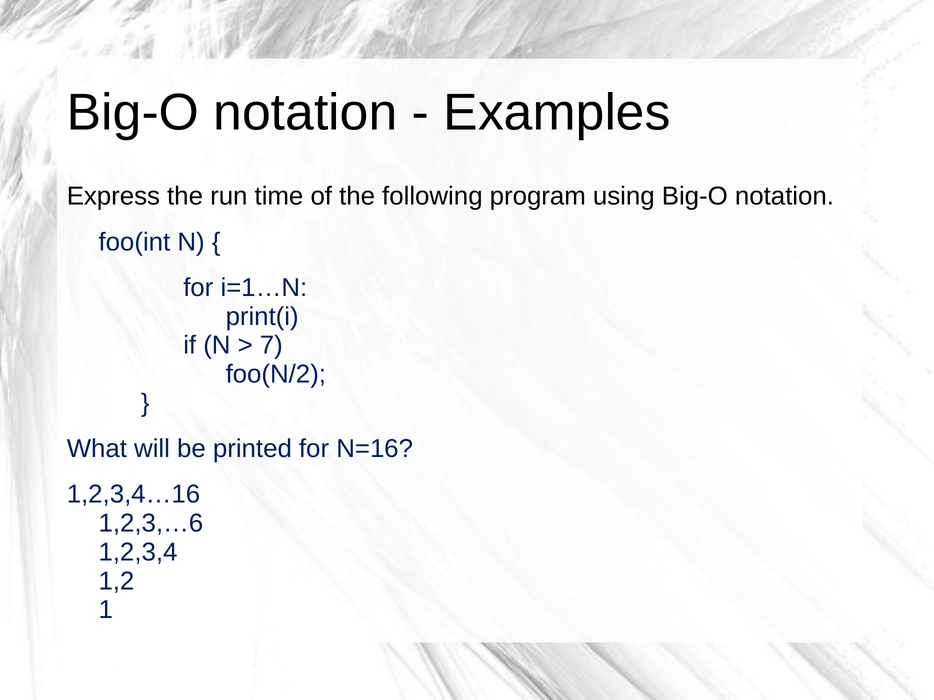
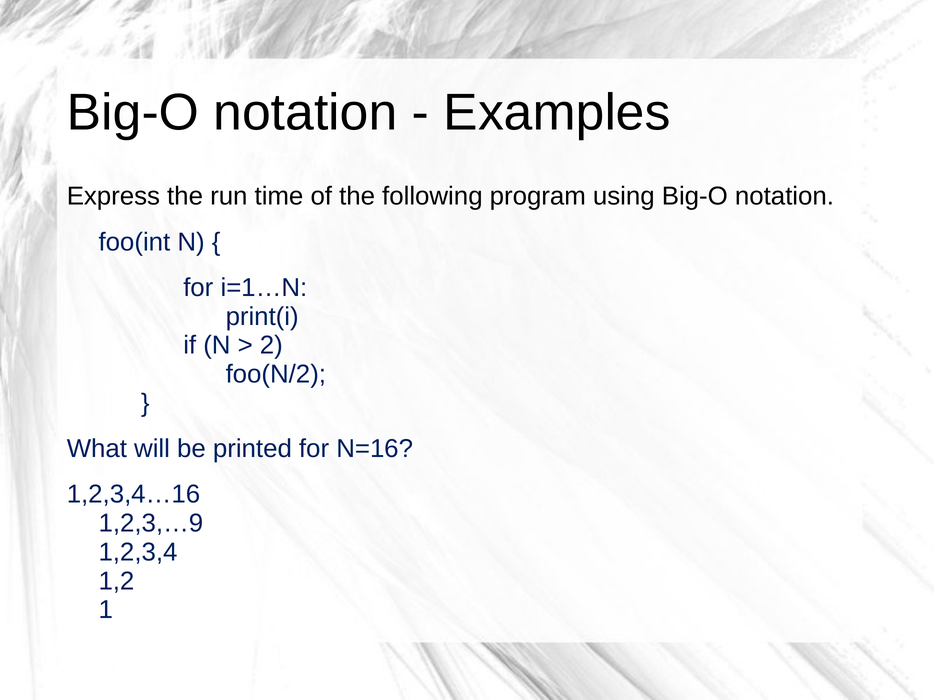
7: 7 -> 2
1,2,3,…6: 1,2,3,…6 -> 1,2,3,…9
